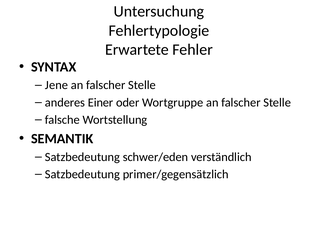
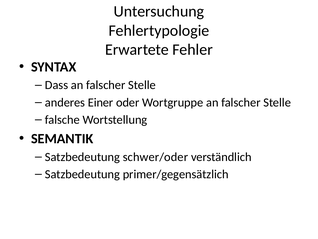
Jene: Jene -> Dass
schwer/eden: schwer/eden -> schwer/oder
